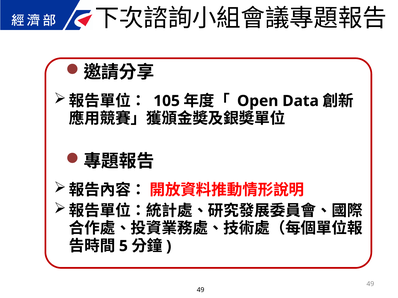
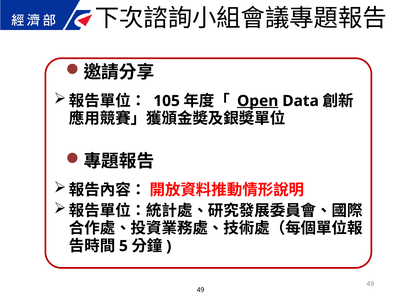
Open underline: none -> present
